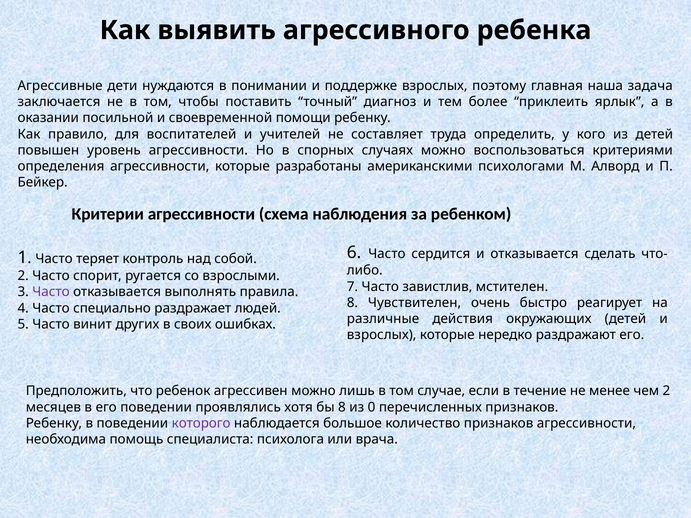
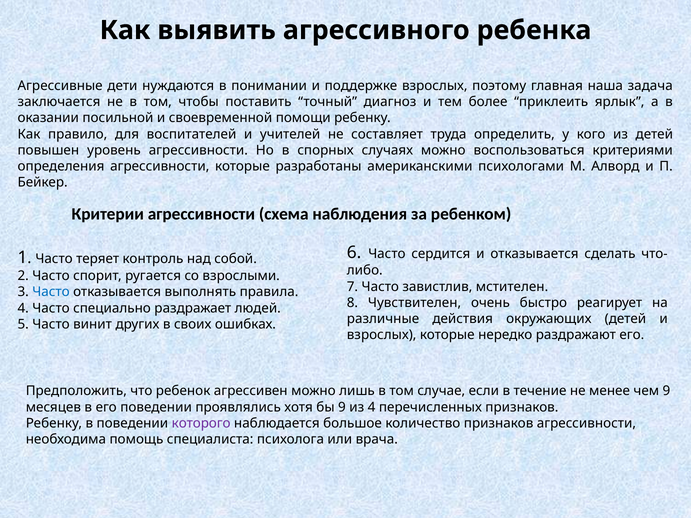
Часто at (51, 292) colour: purple -> blue
чем 2: 2 -> 9
бы 8: 8 -> 9
из 0: 0 -> 4
